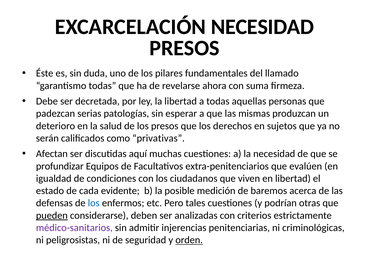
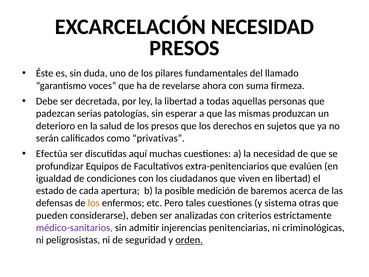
garantismo todas: todas -> voces
Afectan: Afectan -> Efectúa
evidente: evidente -> apertura
los at (94, 203) colour: blue -> orange
podrían: podrían -> sistema
pueden underline: present -> none
